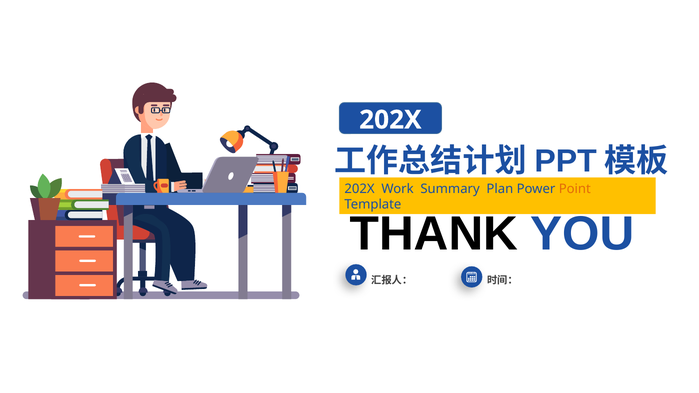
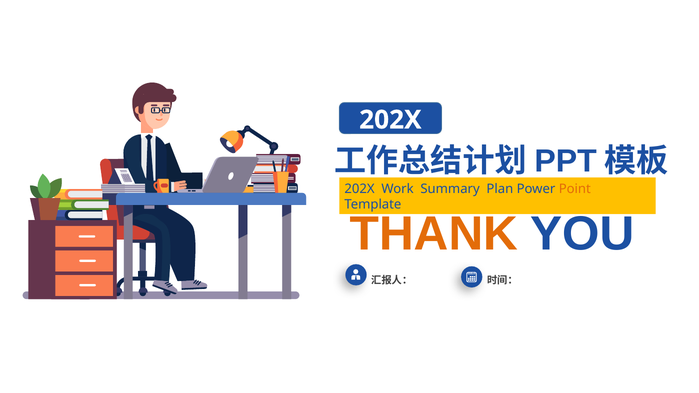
THANK colour: black -> orange
